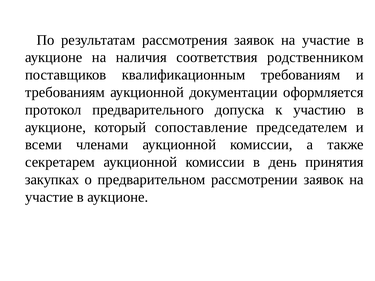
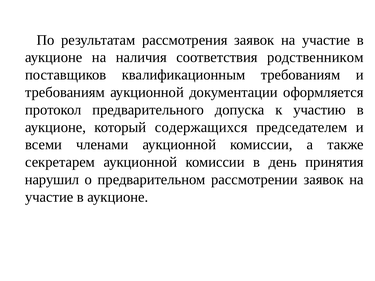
сопоставление: сопоставление -> содержащихся
закупках: закупках -> нарушил
